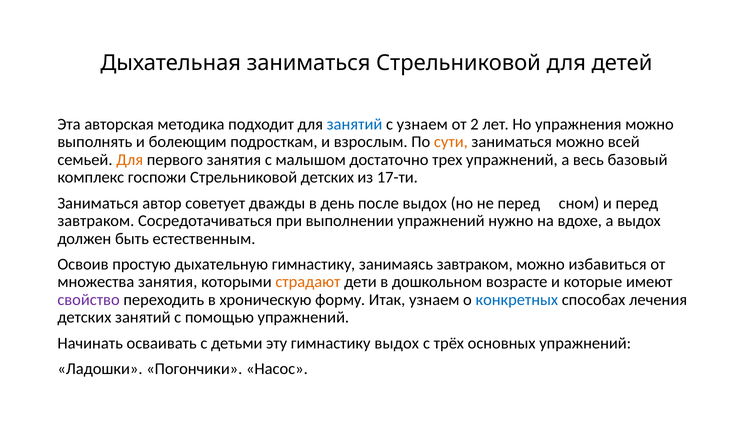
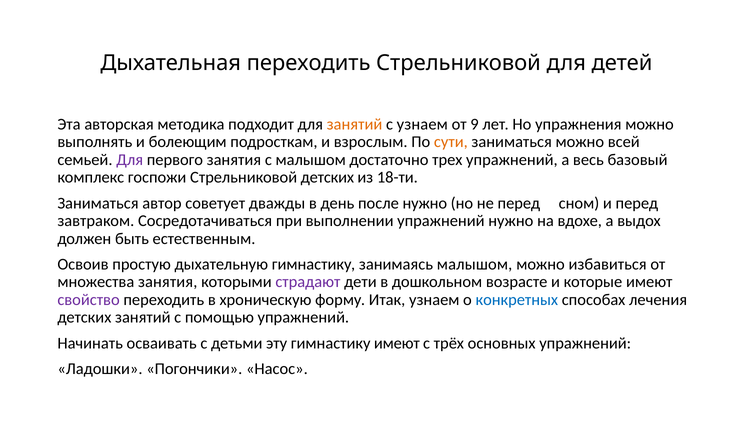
Дыхательная заниматься: заниматься -> переходить
занятий at (354, 124) colour: blue -> orange
2: 2 -> 9
Для at (130, 160) colour: orange -> purple
17-ти: 17-ти -> 18-ти
после выдох: выдох -> нужно
занимаясь завтраком: завтраком -> малышом
страдают colour: orange -> purple
гимнастику выдох: выдох -> имеют
